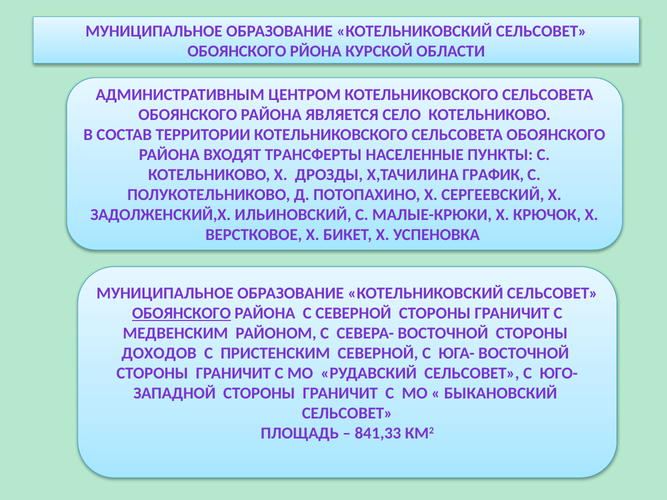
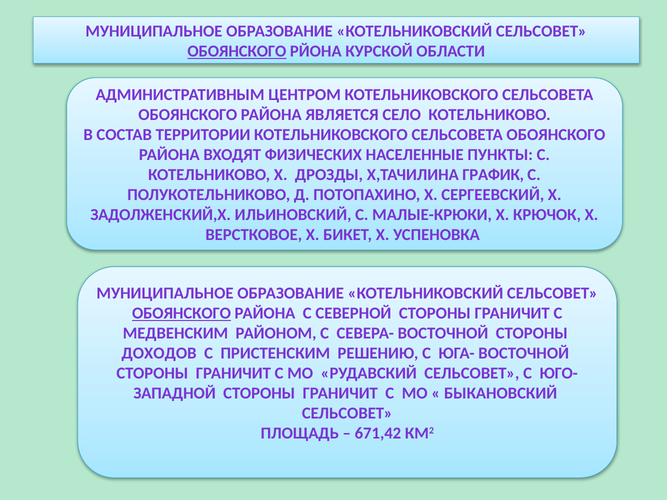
ОБОЯНСКОГО at (237, 51) underline: none -> present
ТРАНСФЕРТЫ: ТРАНСФЕРТЫ -> ФИЗИЧЕСКИХ
ПРИСТЕНСКИМ СЕВЕРНОЙ: СЕВЕРНОЙ -> РЕШЕНИЮ
841,33: 841,33 -> 671,42
